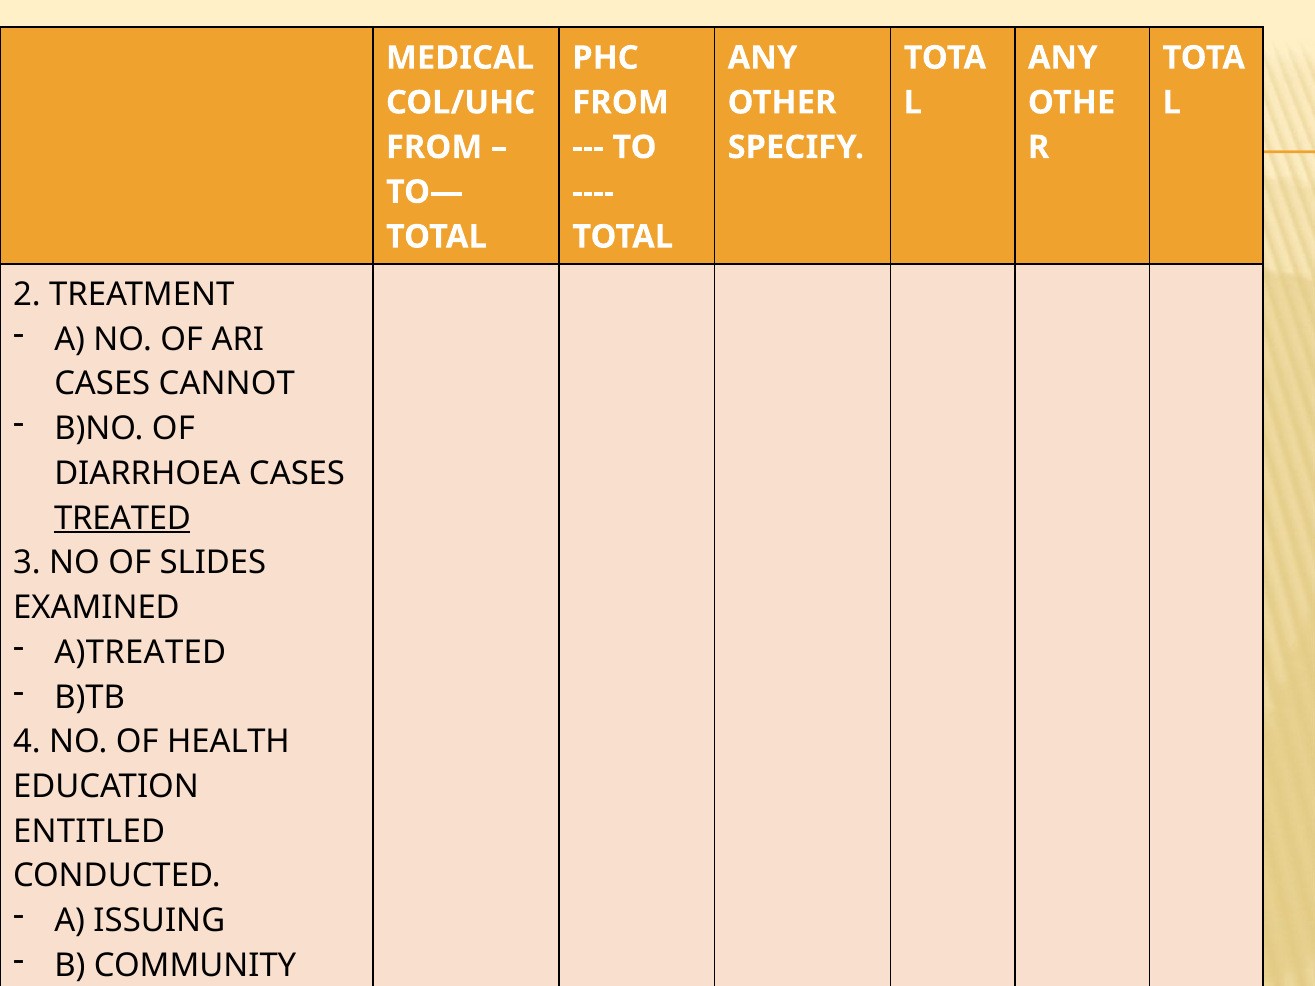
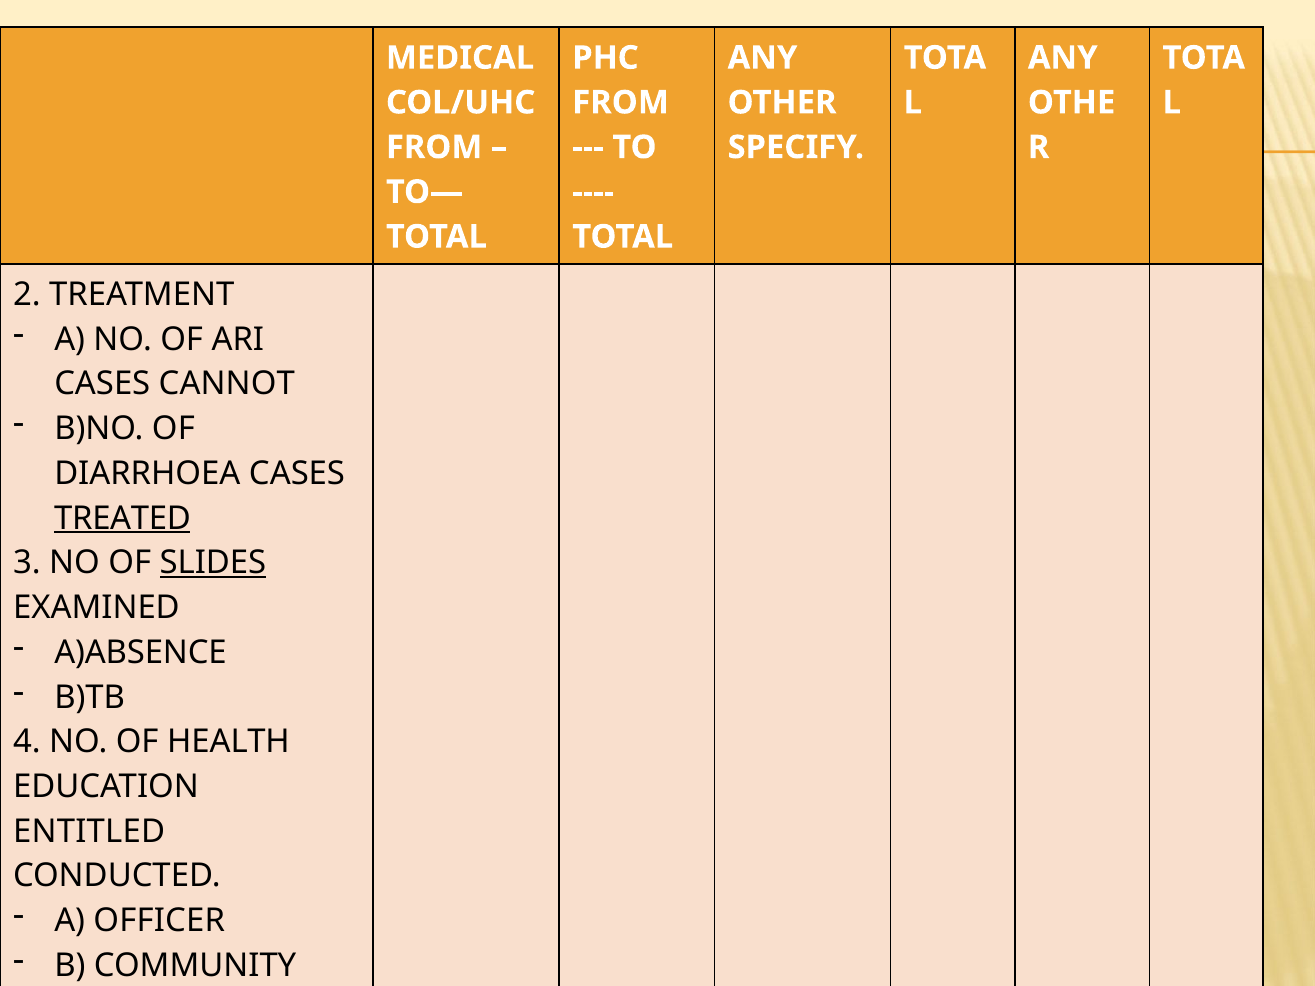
SLIDES underline: none -> present
A)TREATED: A)TREATED -> A)ABSENCE
ISSUING: ISSUING -> OFFICER
